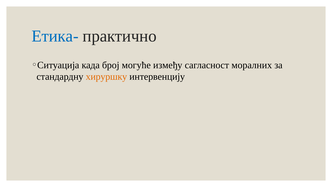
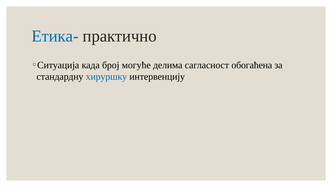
између: између -> делима
моралних: моралних -> обогаћена
хируршку colour: orange -> blue
